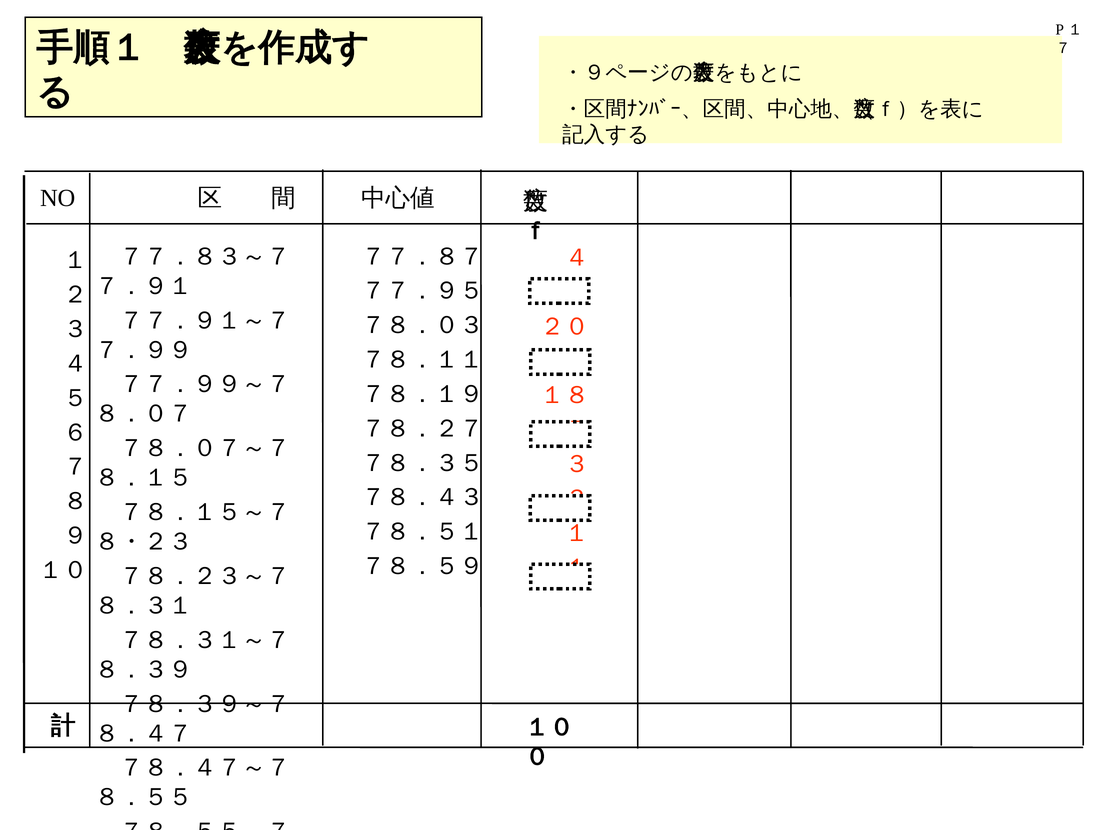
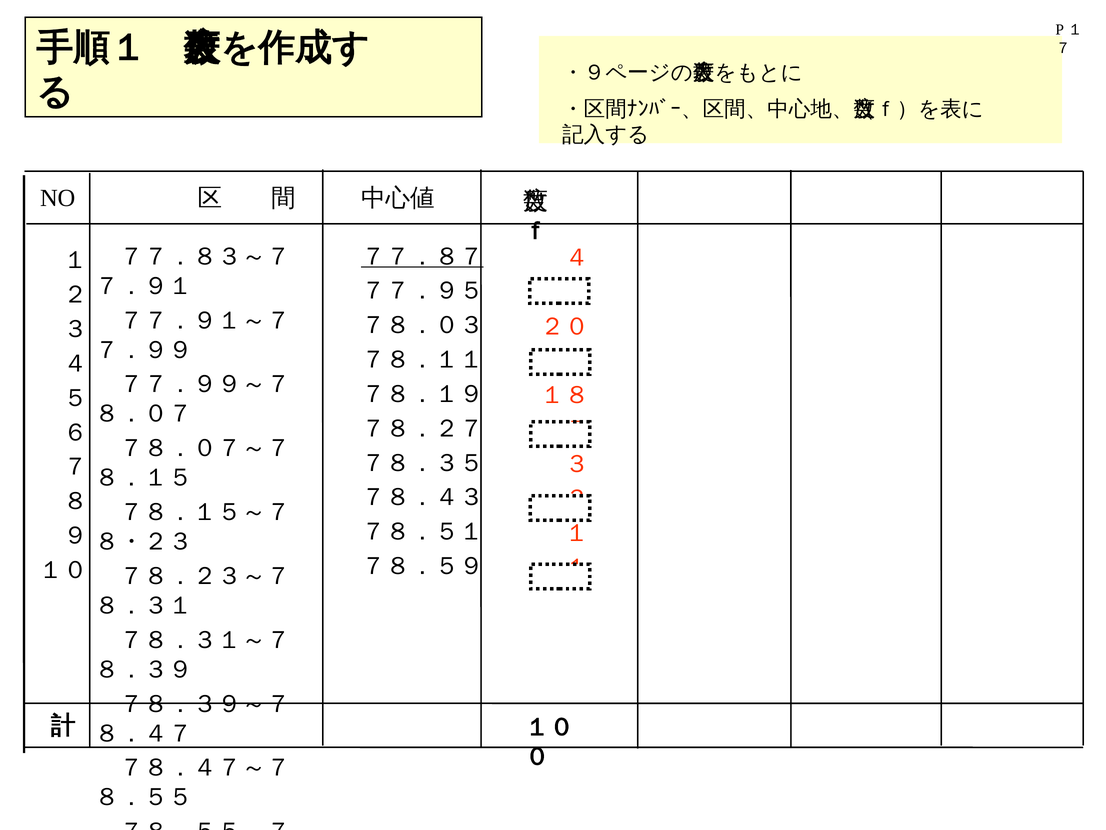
７７．８７ underline: none -> present
